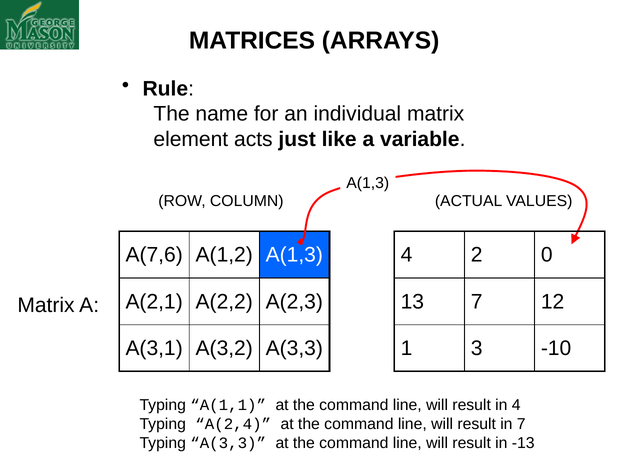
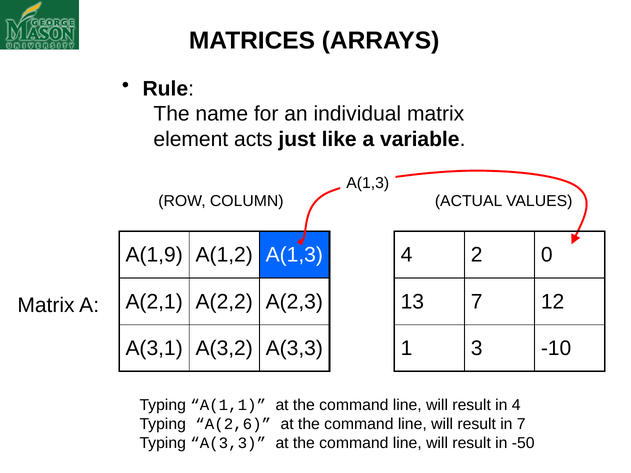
A(7,6: A(7,6 -> A(1,9
A(2,4: A(2,4 -> A(2,6
-13: -13 -> -50
